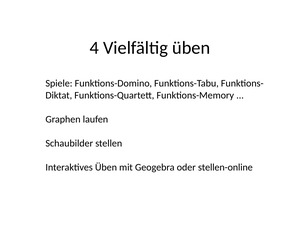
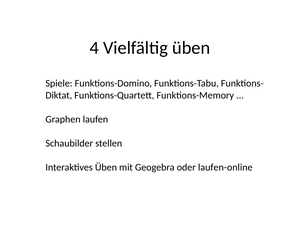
stellen-online: stellen-online -> laufen-online
